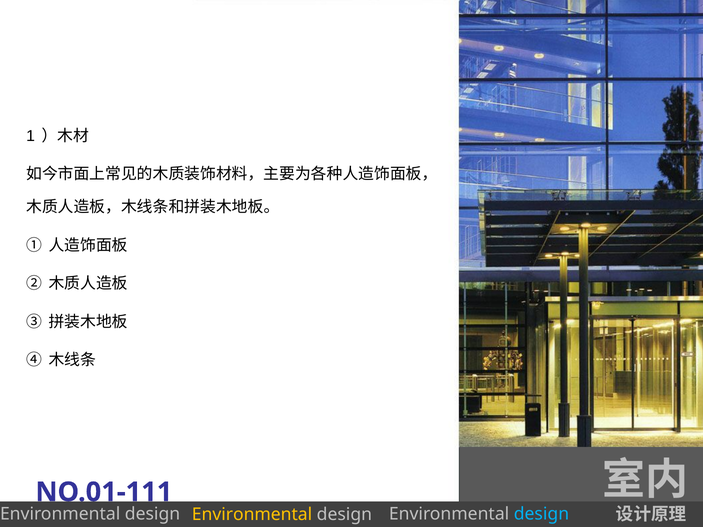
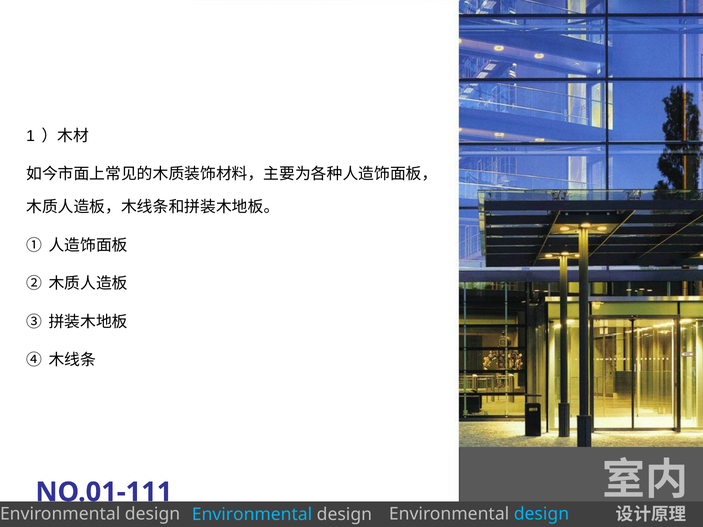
Environmental at (252, 515) colour: yellow -> light blue
